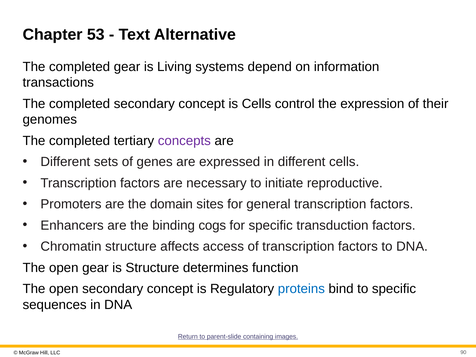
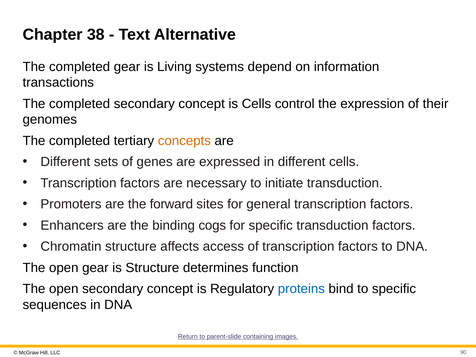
53: 53 -> 38
concepts colour: purple -> orange
initiate reproductive: reproductive -> transduction
domain: domain -> forward
